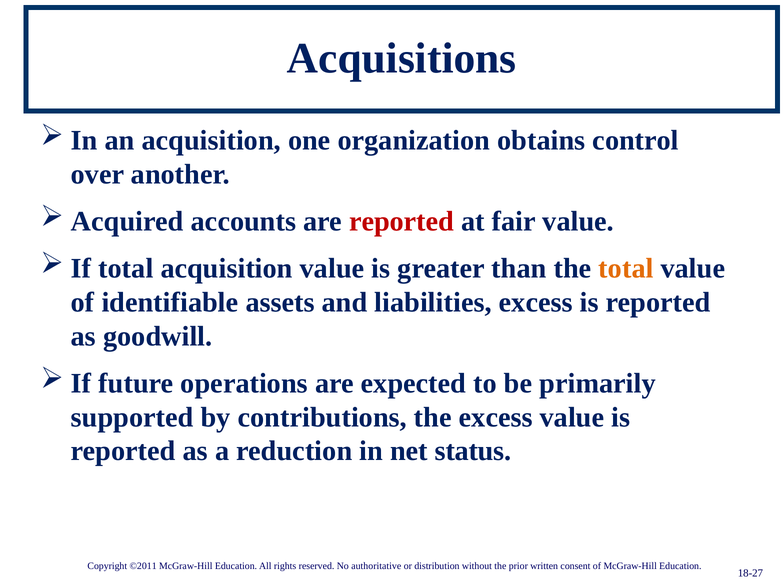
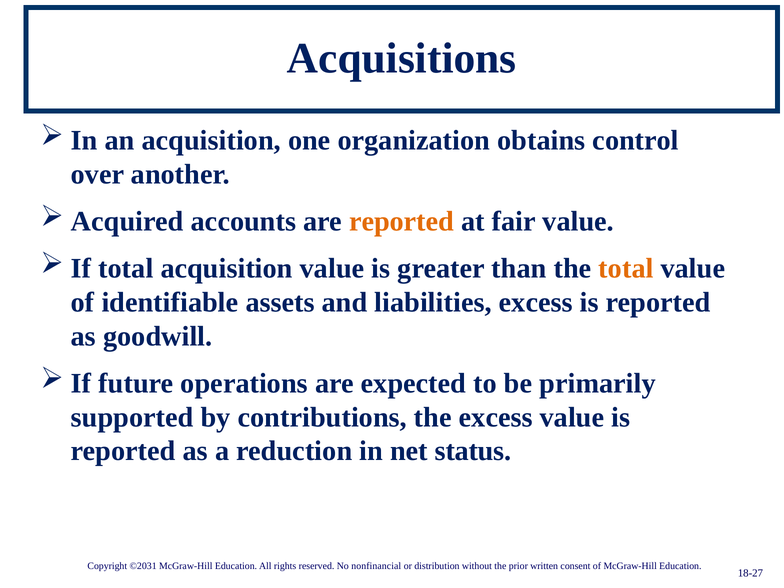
reported at (402, 221) colour: red -> orange
©2011: ©2011 -> ©2031
authoritative: authoritative -> nonfinancial
